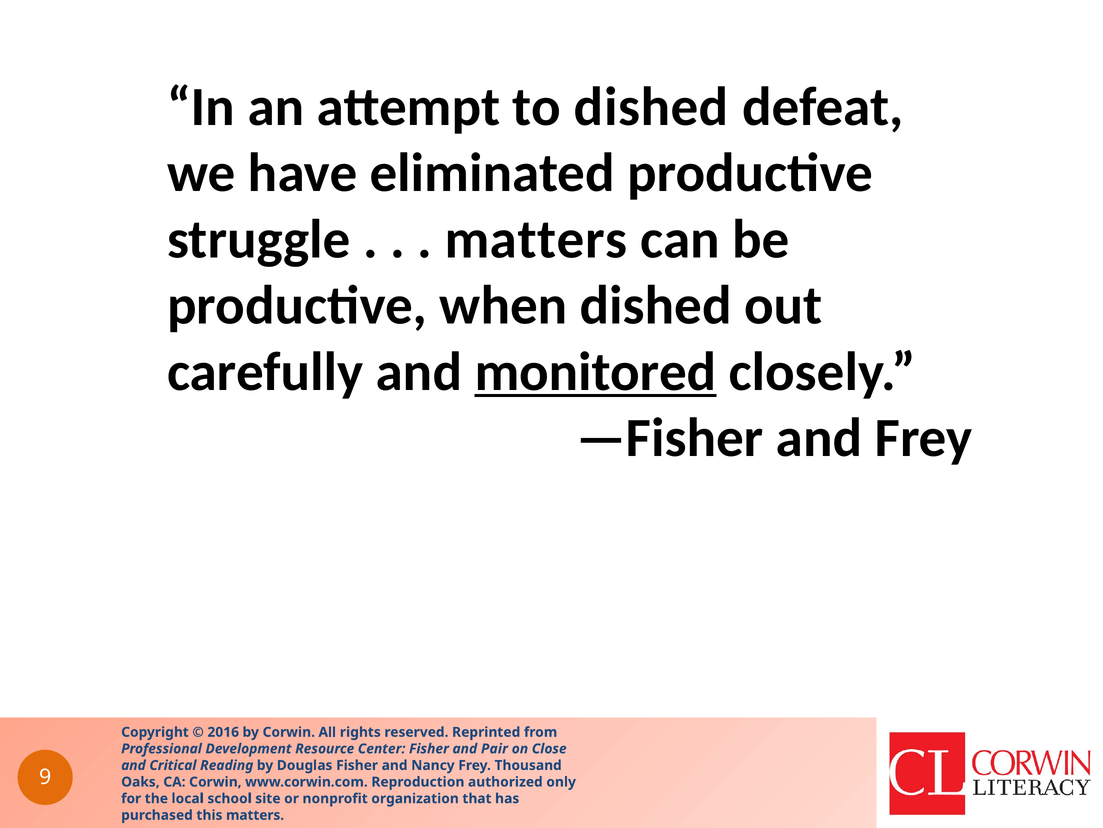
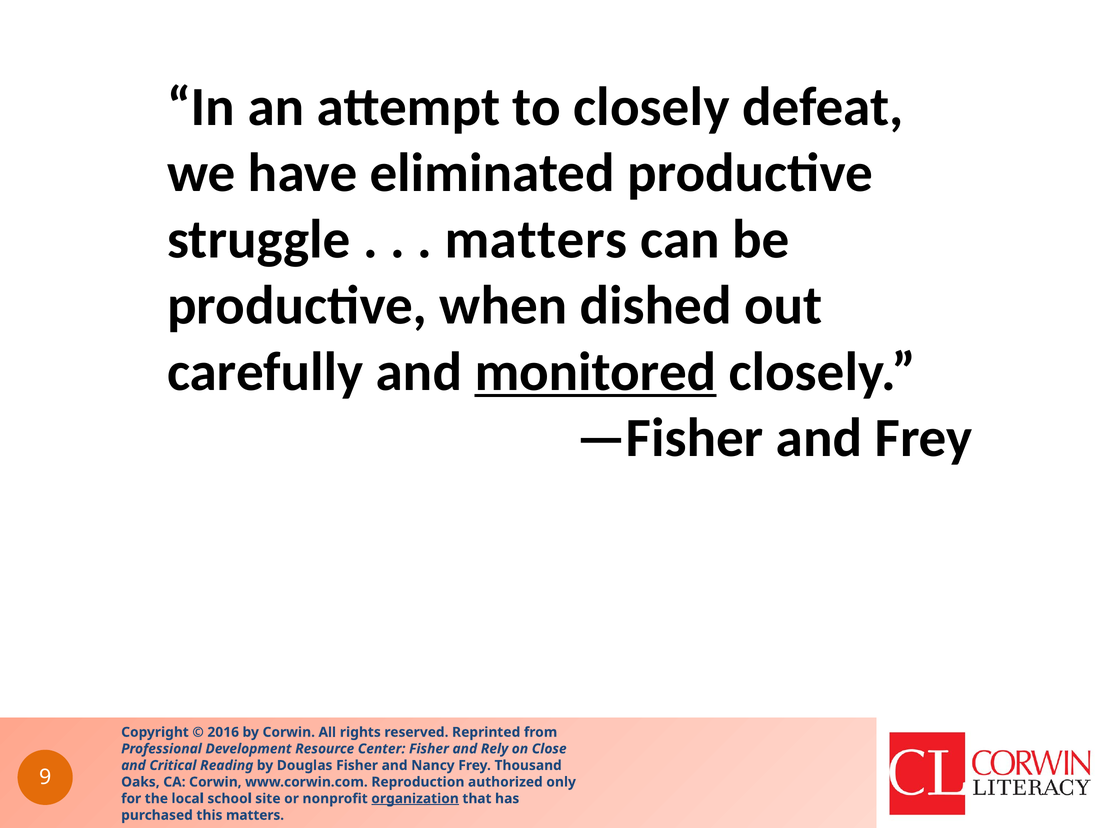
to dished: dished -> closely
Pair: Pair -> Rely
organization underline: none -> present
